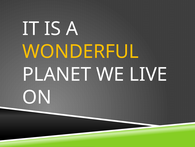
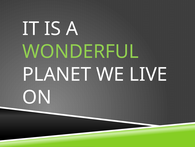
WONDERFUL colour: yellow -> light green
